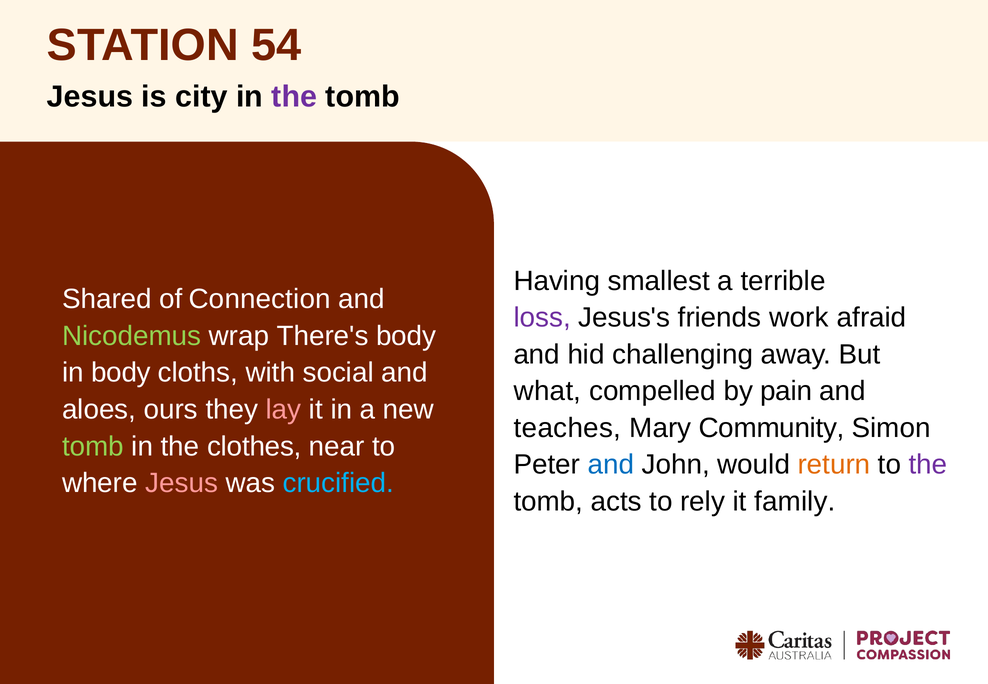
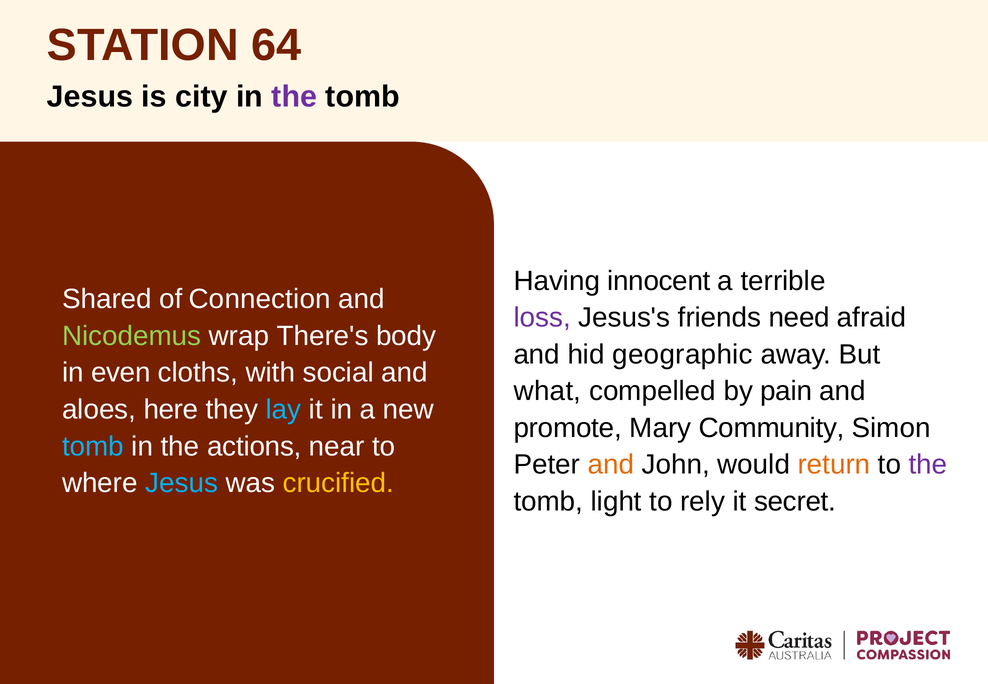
54: 54 -> 64
smallest: smallest -> innocent
work: work -> need
challenging: challenging -> geographic
in body: body -> even
ours: ours -> here
lay colour: pink -> light blue
teaches: teaches -> promote
tomb at (93, 446) colour: light green -> light blue
clothes: clothes -> actions
and at (611, 465) colour: blue -> orange
Jesus at (182, 483) colour: pink -> light blue
crucified colour: light blue -> yellow
acts: acts -> light
family: family -> secret
